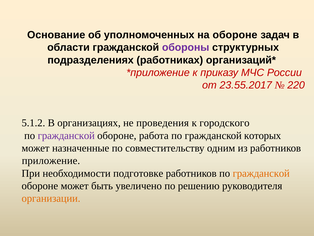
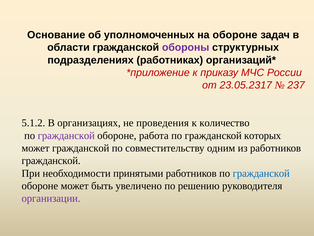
23.55.2017: 23.55.2017 -> 23.05.2317
220: 220 -> 237
городского: городского -> количество
может назначенные: назначенные -> гражданской
приложение at (51, 160): приложение -> гражданской
подготовке: подготовке -> принятыми
гражданской at (261, 173) colour: orange -> blue
организации colour: orange -> purple
